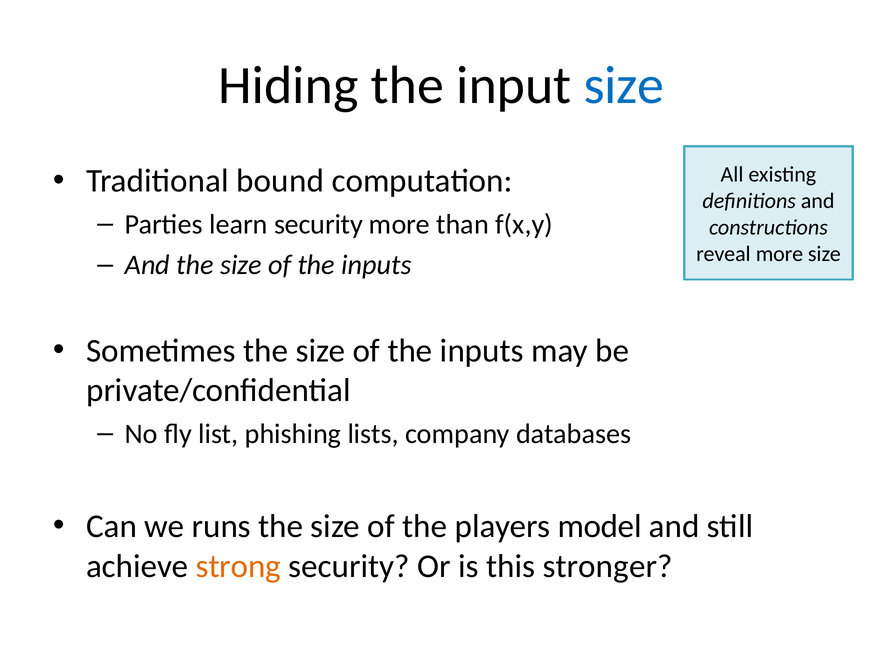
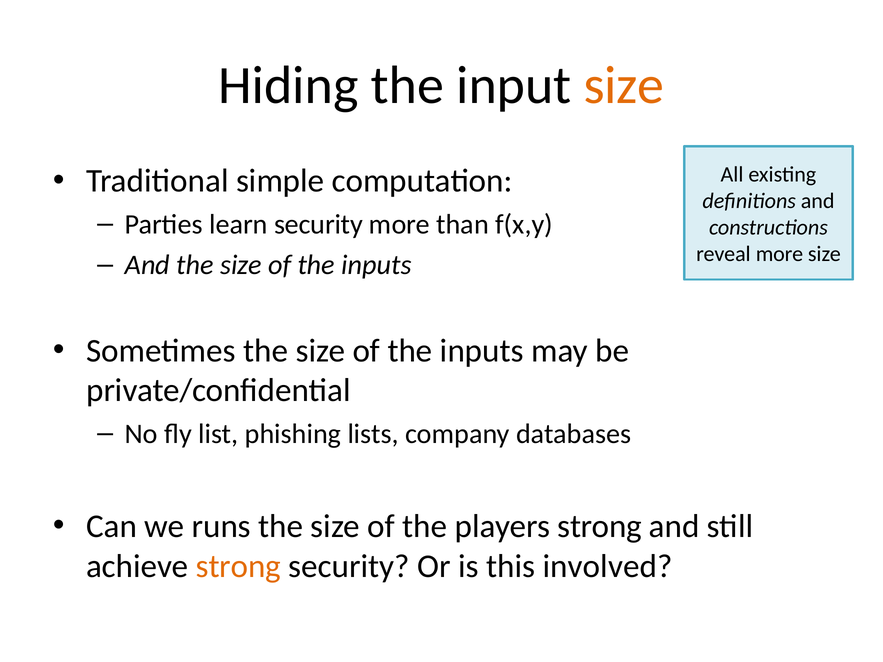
size at (624, 85) colour: blue -> orange
bound: bound -> simple
players model: model -> strong
stronger: stronger -> involved
